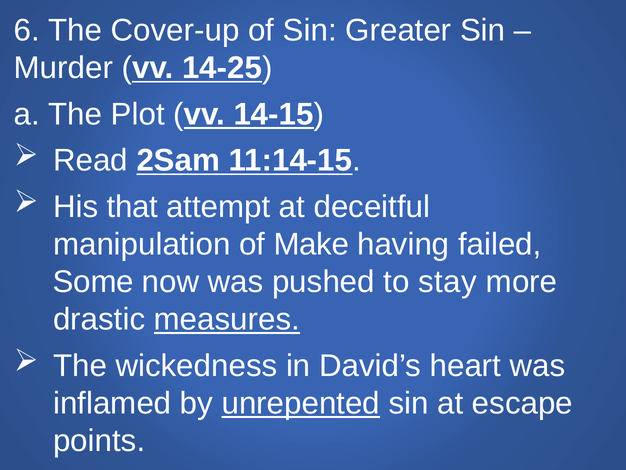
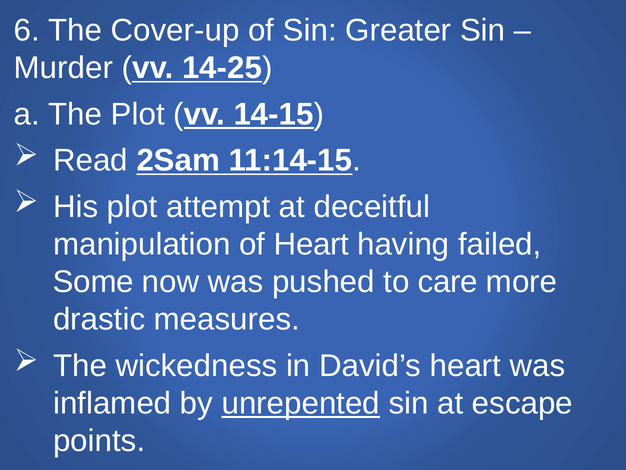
His that: that -> plot
of Make: Make -> Heart
stay: stay -> care
measures underline: present -> none
